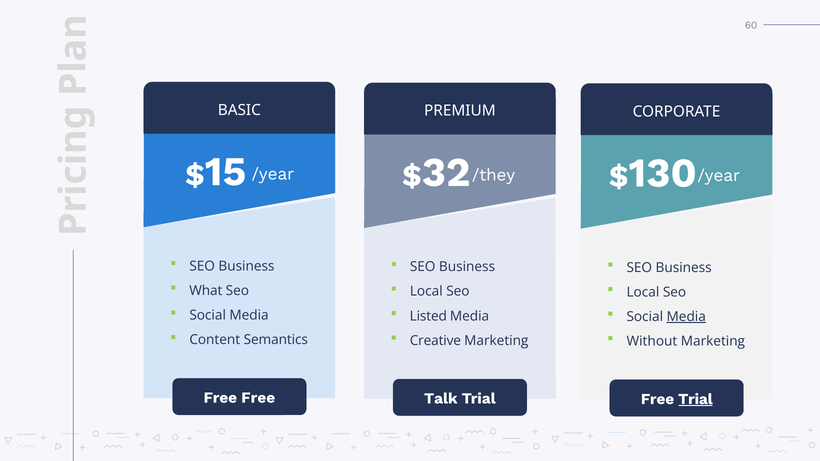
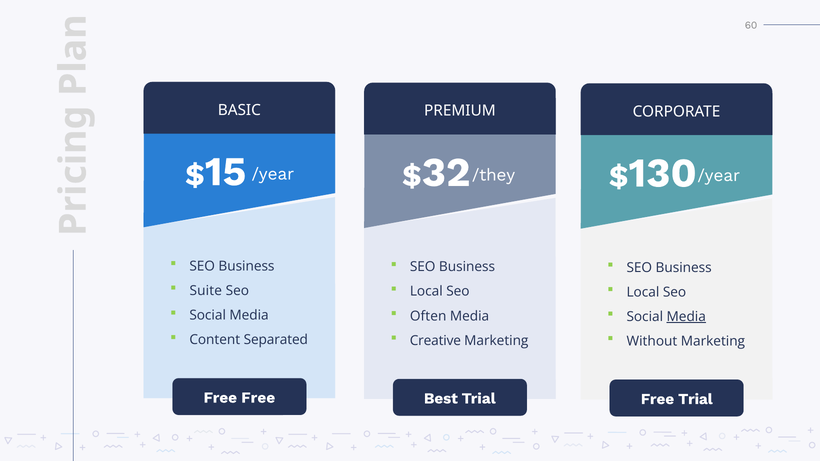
What: What -> Suite
Listed: Listed -> Often
Semantics: Semantics -> Separated
Talk: Talk -> Best
Trial at (695, 399) underline: present -> none
